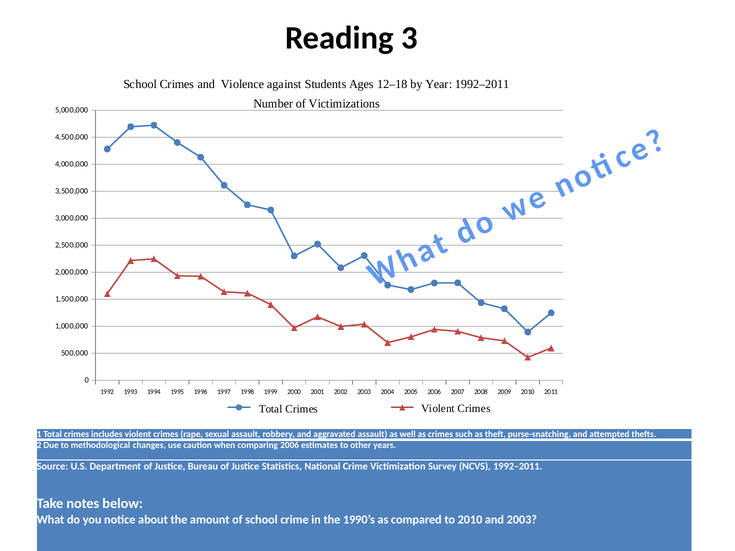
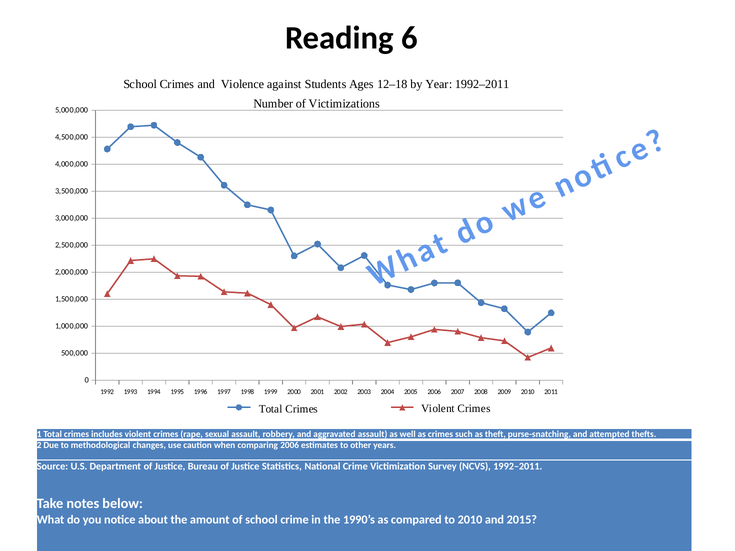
3: 3 -> 6
and 2003: 2003 -> 2015
